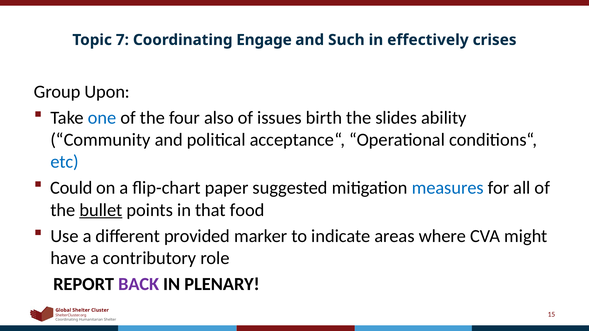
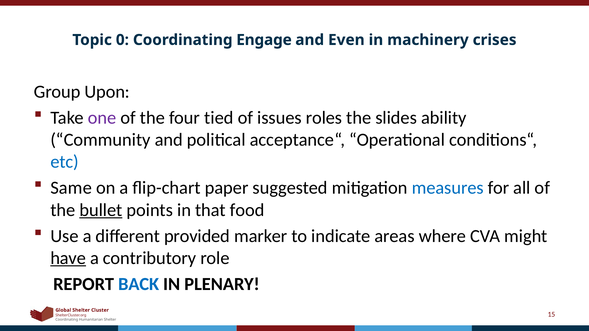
7: 7 -> 0
Such: Such -> Even
effectively: effectively -> machinery
one colour: blue -> purple
also: also -> tied
birth: birth -> roles
Could: Could -> Same
have underline: none -> present
BACK colour: purple -> blue
